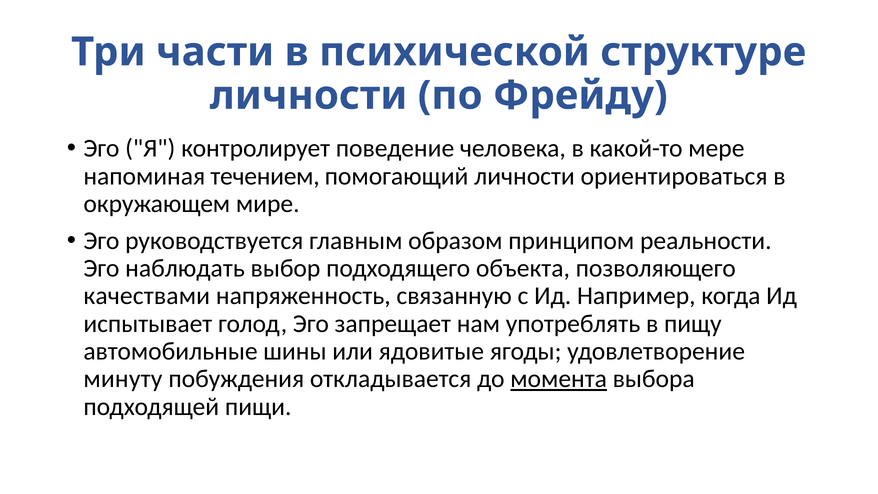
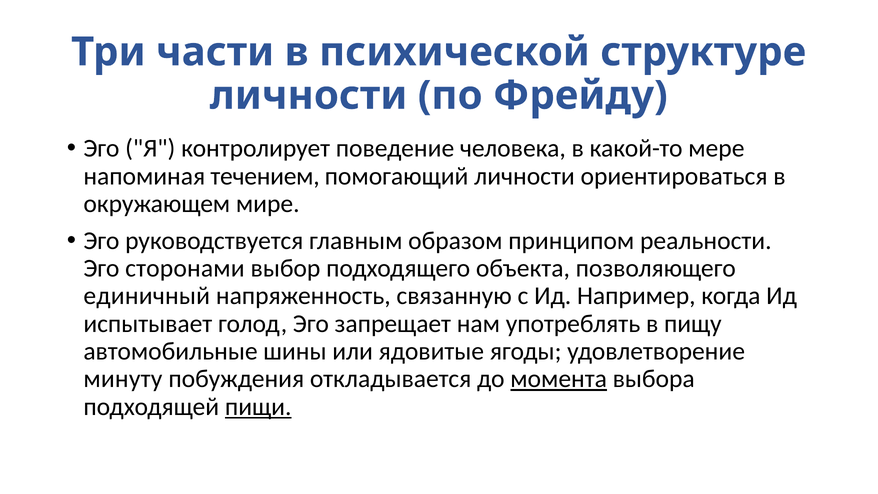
наблюдать: наблюдать -> сторонами
качествами: качествами -> единичный
пищи underline: none -> present
